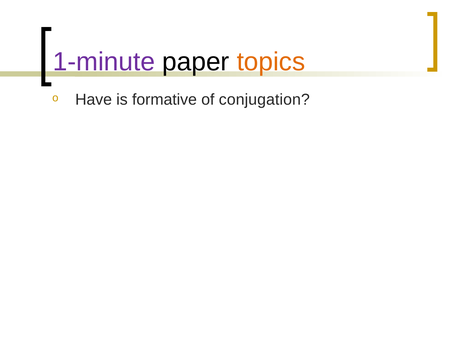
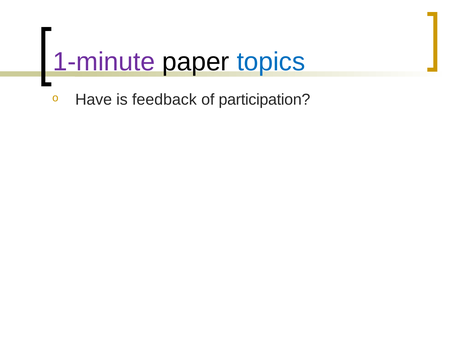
topics colour: orange -> blue
formative: formative -> feedback
conjugation: conjugation -> participation
